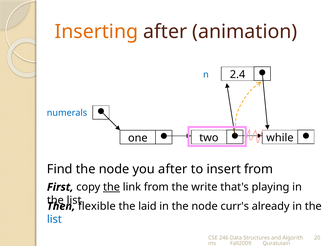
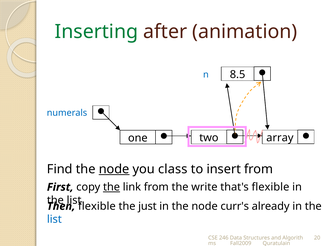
Inserting colour: orange -> green
2.4: 2.4 -> 8.5
while: while -> array
node at (114, 169) underline: none -> present
you after: after -> class
that's playing: playing -> flexible
laid: laid -> just
